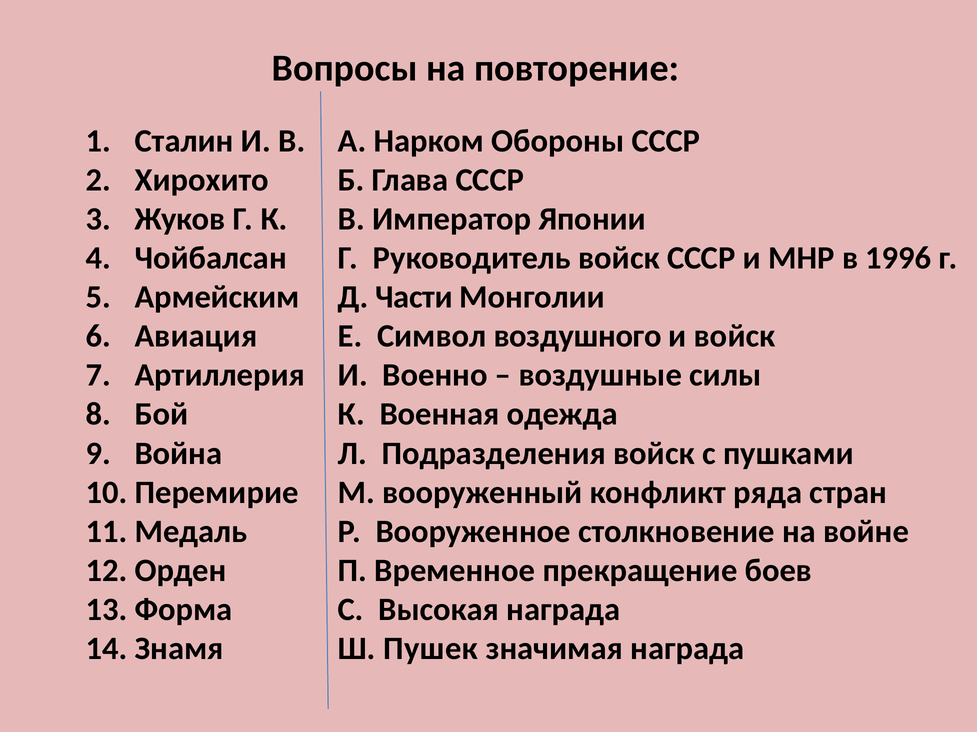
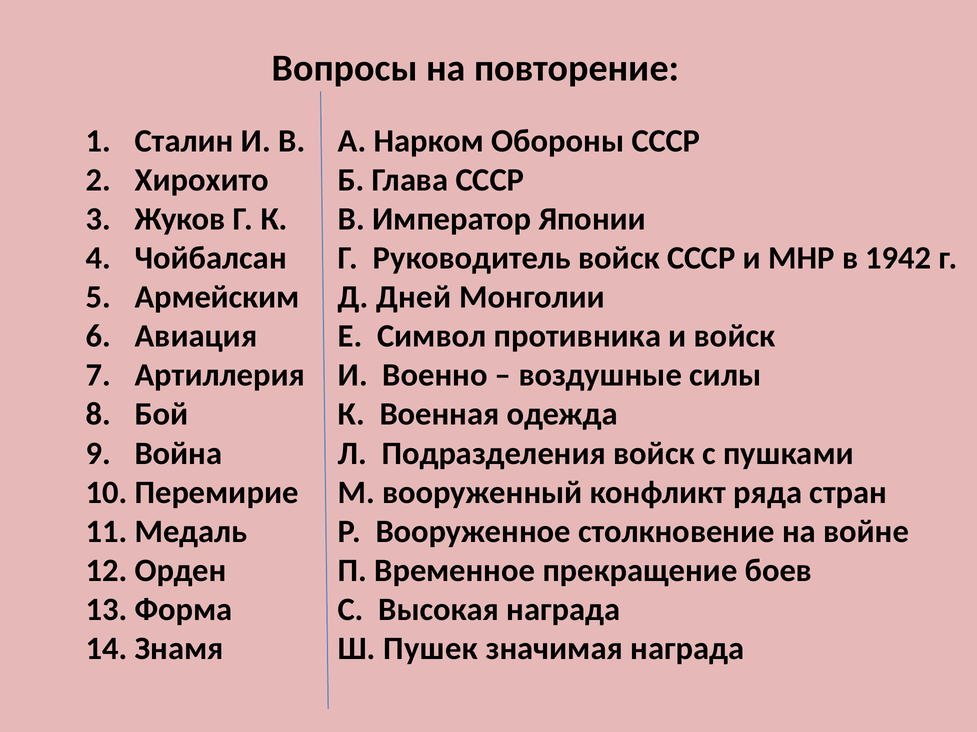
1996: 1996 -> 1942
Части: Части -> Дней
воздушного: воздушного -> противника
